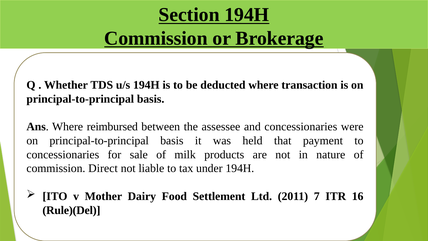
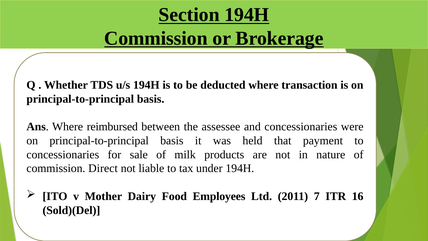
Settlement: Settlement -> Employees
Rule)(Del: Rule)(Del -> Sold)(Del
